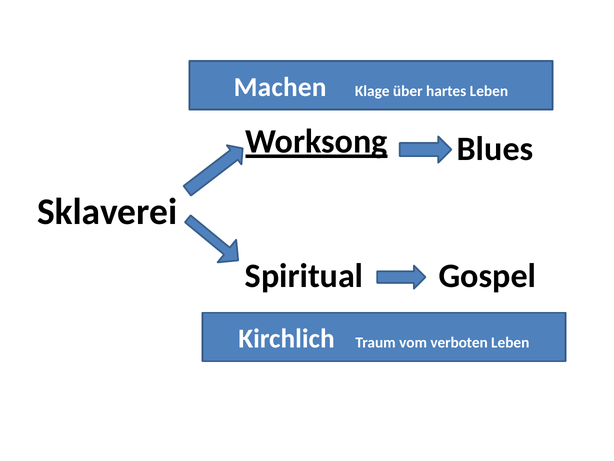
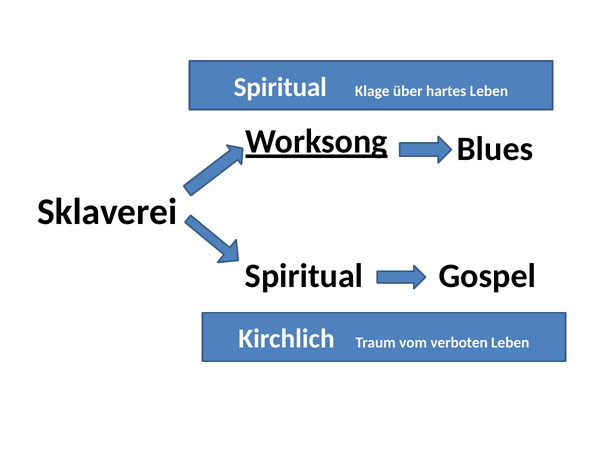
Machen at (280, 87): Machen -> Spiritual
